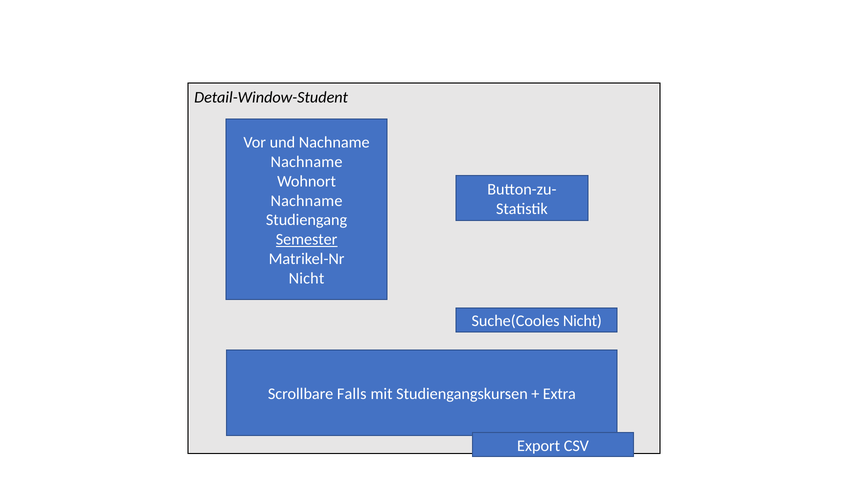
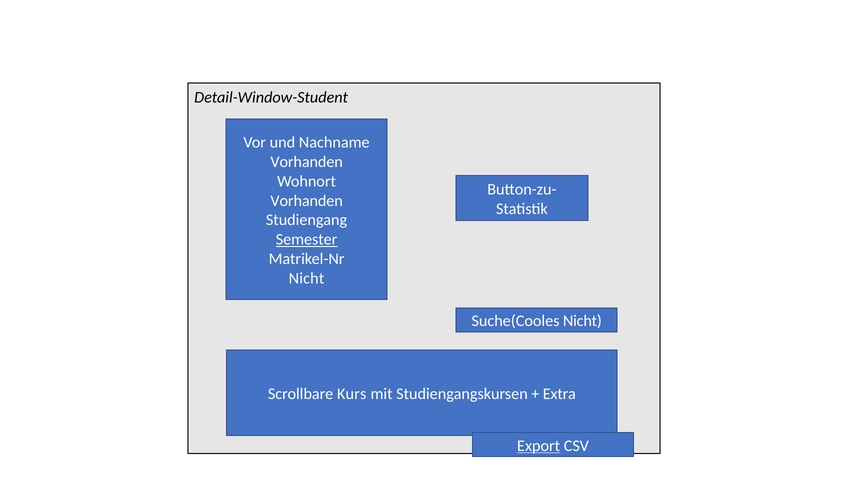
Nachname at (306, 162): Nachname -> Vorhanden
Nachname at (306, 201): Nachname -> Vorhanden
Falls: Falls -> Kurs
Export underline: none -> present
